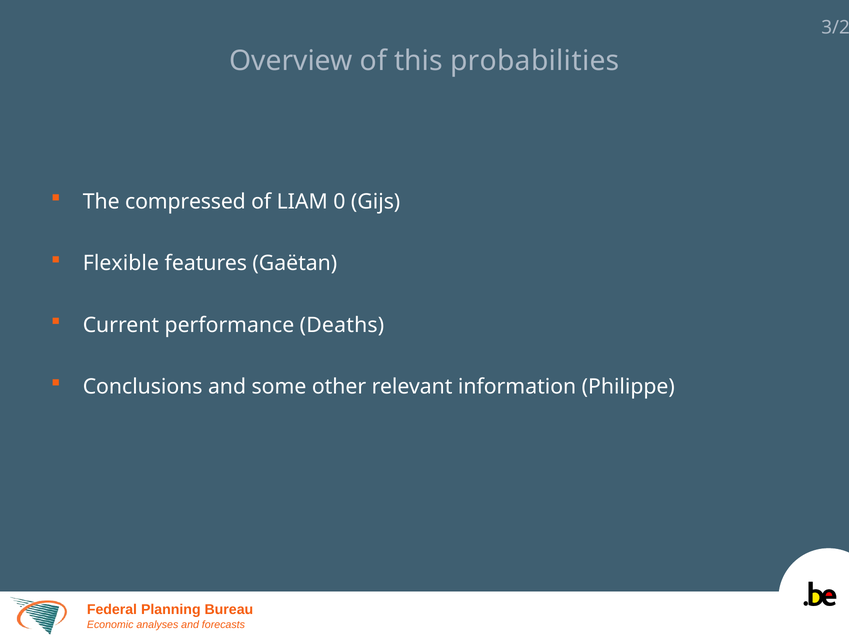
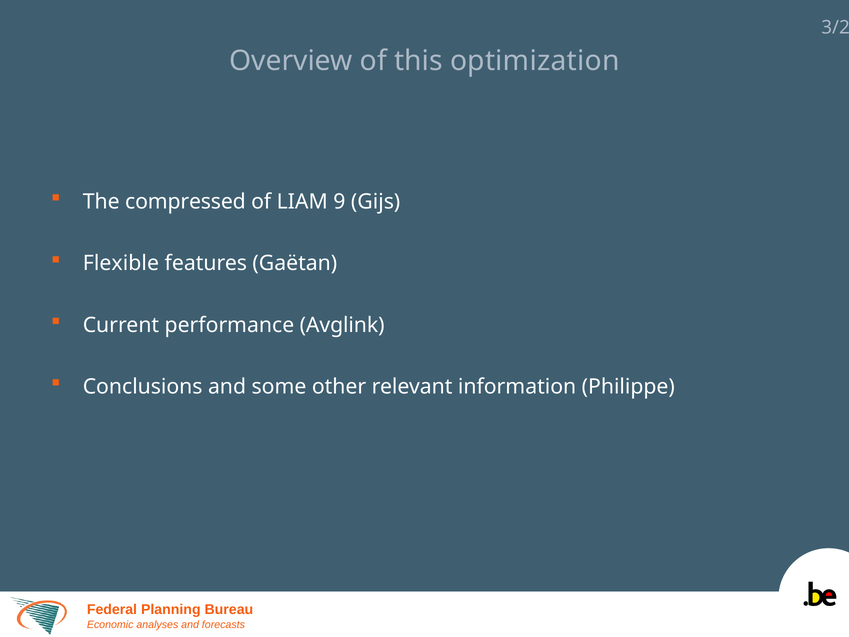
probabilities: probabilities -> optimization
0: 0 -> 9
Deaths: Deaths -> Avglink
